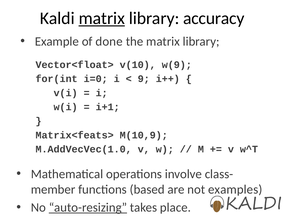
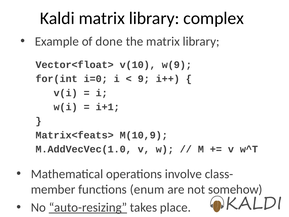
matrix at (102, 18) underline: present -> none
accuracy: accuracy -> complex
based: based -> enum
examples: examples -> somehow
